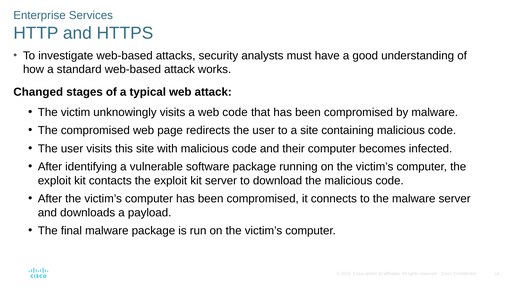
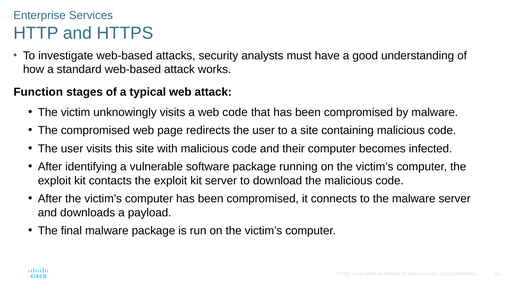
Changed: Changed -> Function
